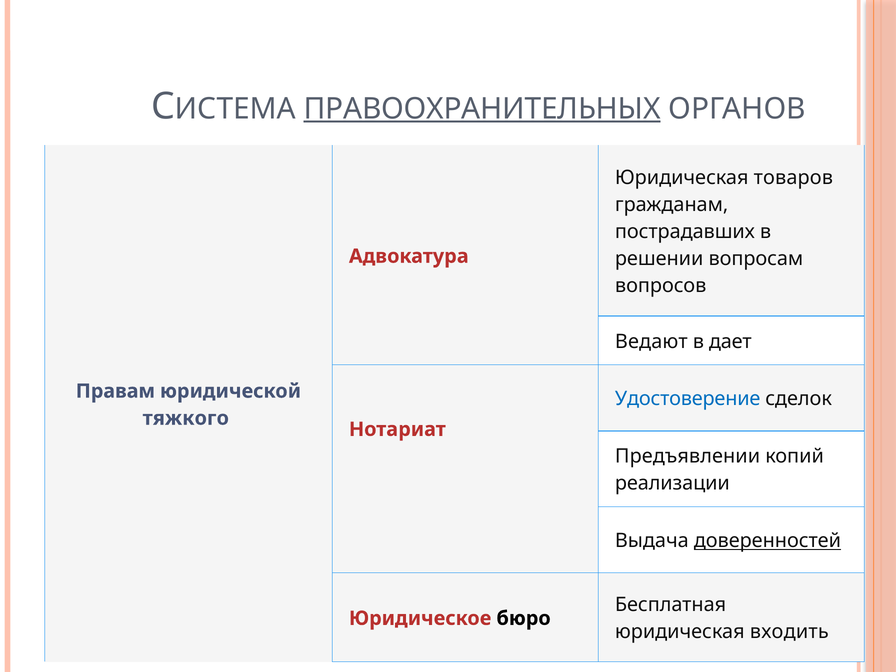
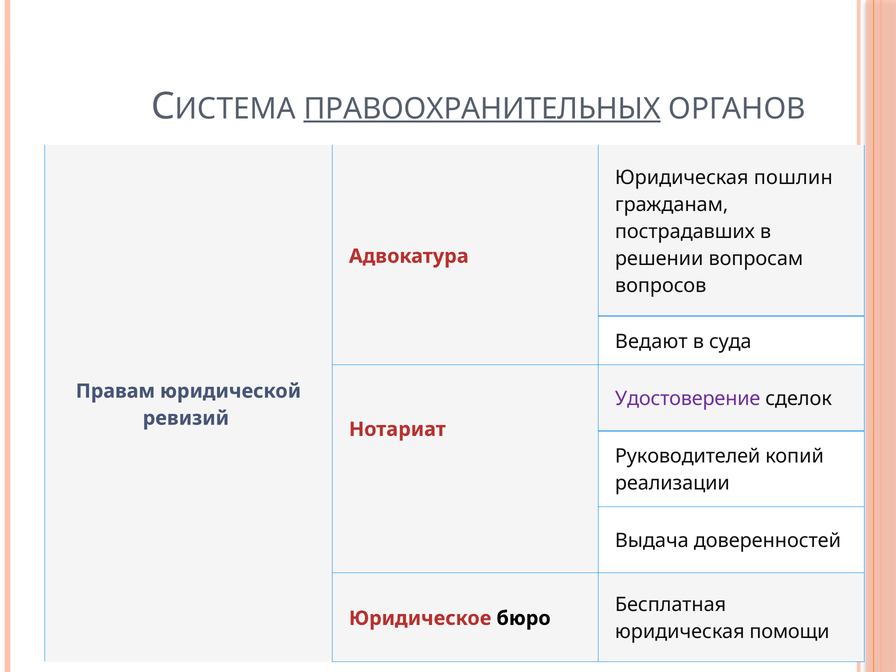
товаров: товаров -> пошлин
дает: дает -> суда
Удостоверение colour: blue -> purple
тяжкого: тяжкого -> ревизий
Предъявлении: Предъявлении -> Руководителей
доверенностей underline: present -> none
входить: входить -> помощи
